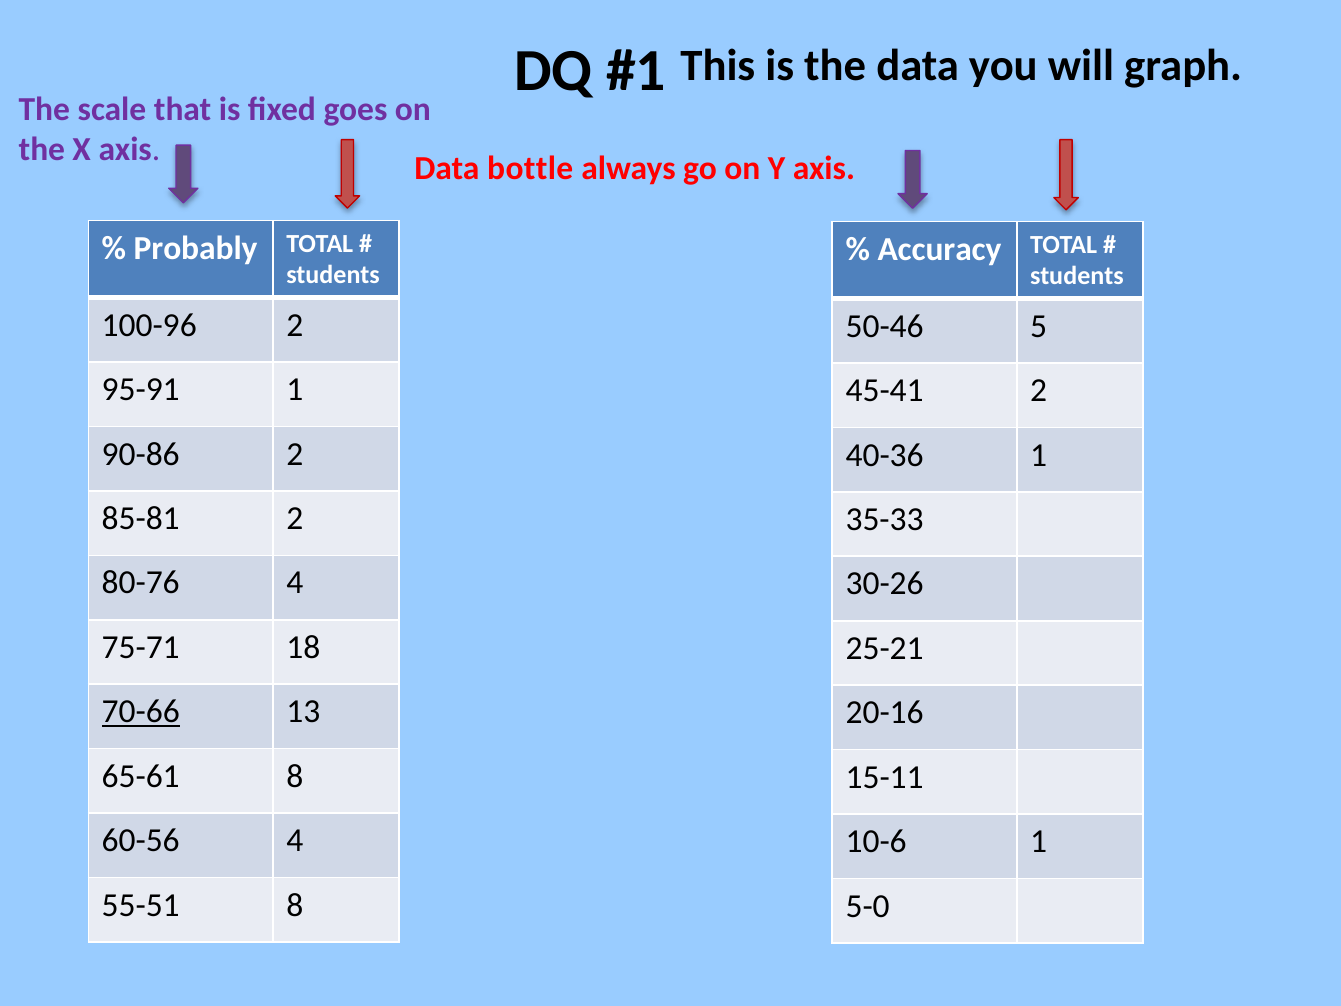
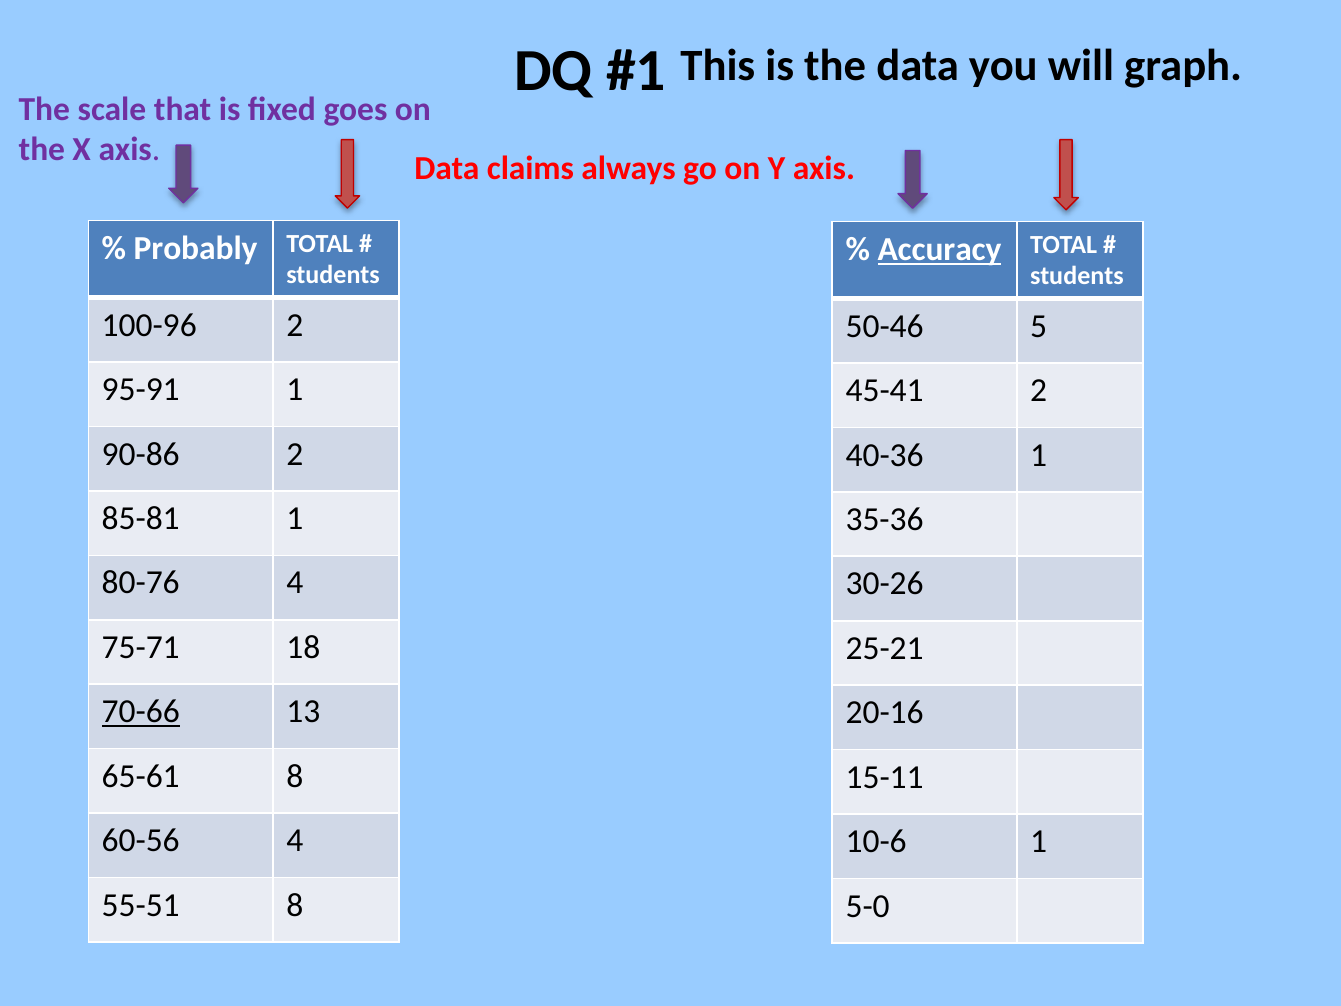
bottle: bottle -> claims
Accuracy underline: none -> present
85-81 2: 2 -> 1
35-33: 35-33 -> 35-36
